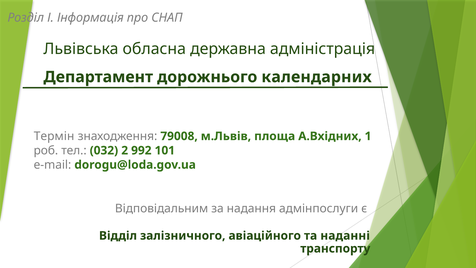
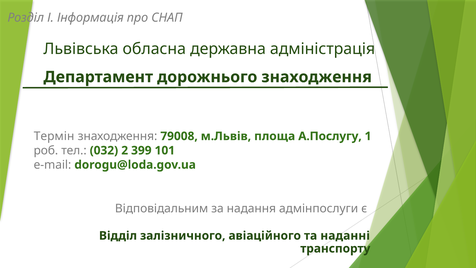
дорожнього календарних: календарних -> знаходження
А.Вхідних: А.Вхідних -> А.Послугу
992: 992 -> 399
